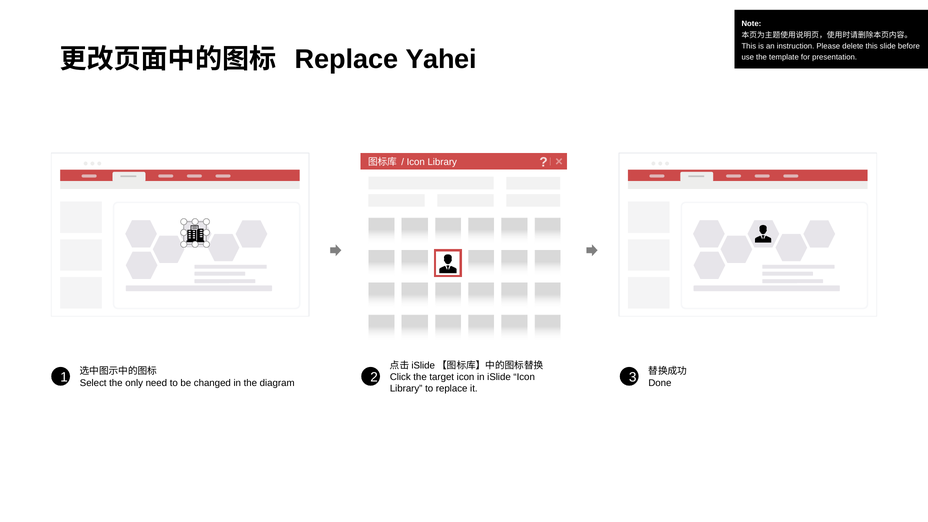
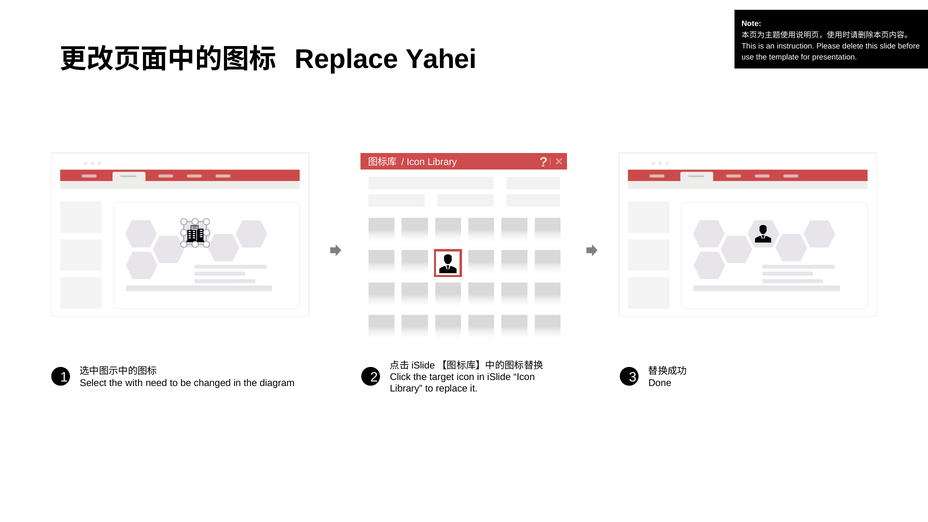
only: only -> with
